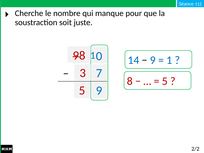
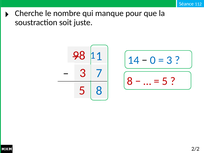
0 at (99, 56): 0 -> 1
9 at (153, 60): 9 -> 0
1 at (169, 60): 1 -> 3
5 9: 9 -> 8
